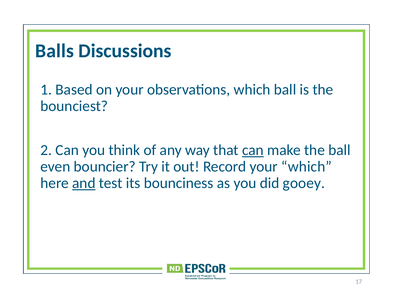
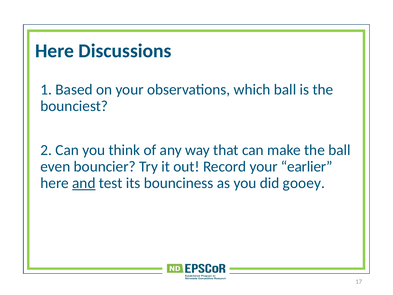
Balls at (54, 51): Balls -> Here
can at (253, 150) underline: present -> none
your which: which -> earlier
